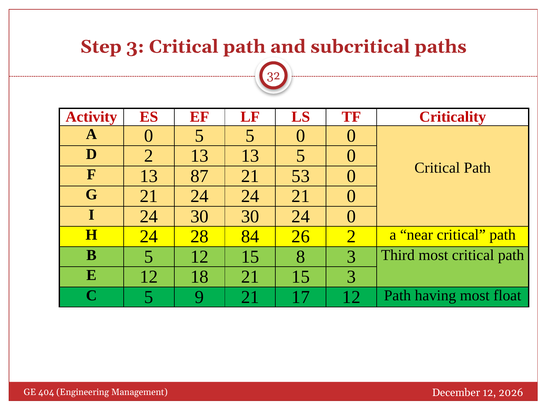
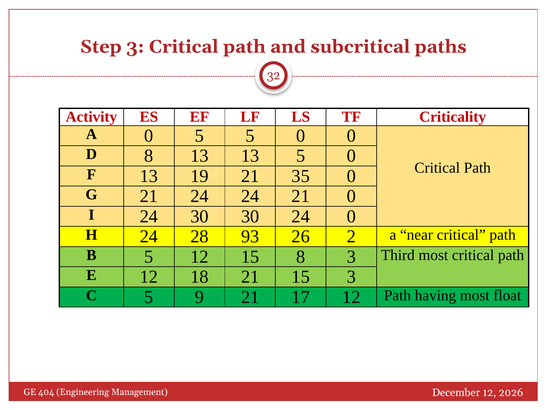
D 2: 2 -> 8
87: 87 -> 19
53: 53 -> 35
84: 84 -> 93
